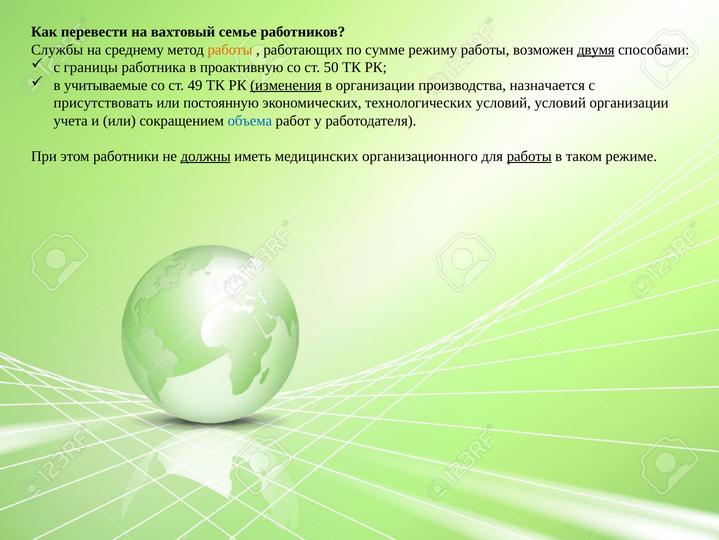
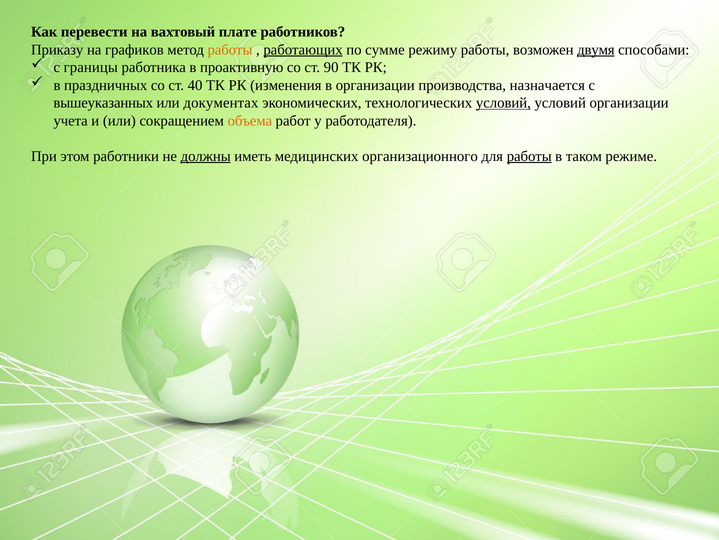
семье: семье -> плате
Службы: Службы -> Приказу
среднему: среднему -> графиков
работающих underline: none -> present
50: 50 -> 90
учитываемые: учитываемые -> праздничных
49: 49 -> 40
изменения underline: present -> none
присутствовать: присутствовать -> вышеуказанных
постоянную: постоянную -> документах
условий at (503, 103) underline: none -> present
объема colour: blue -> orange
